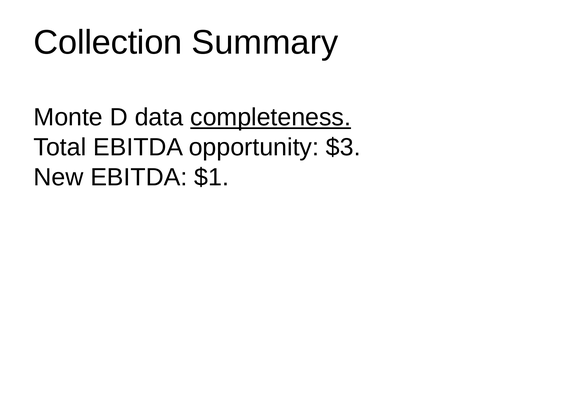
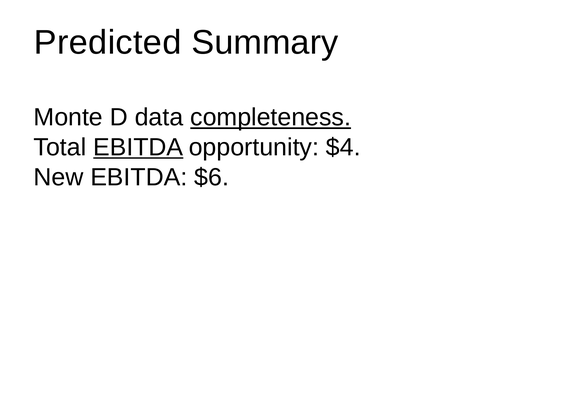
Collection: Collection -> Predicted
EBITDA at (138, 148) underline: none -> present
$3: $3 -> $4
$1: $1 -> $6
